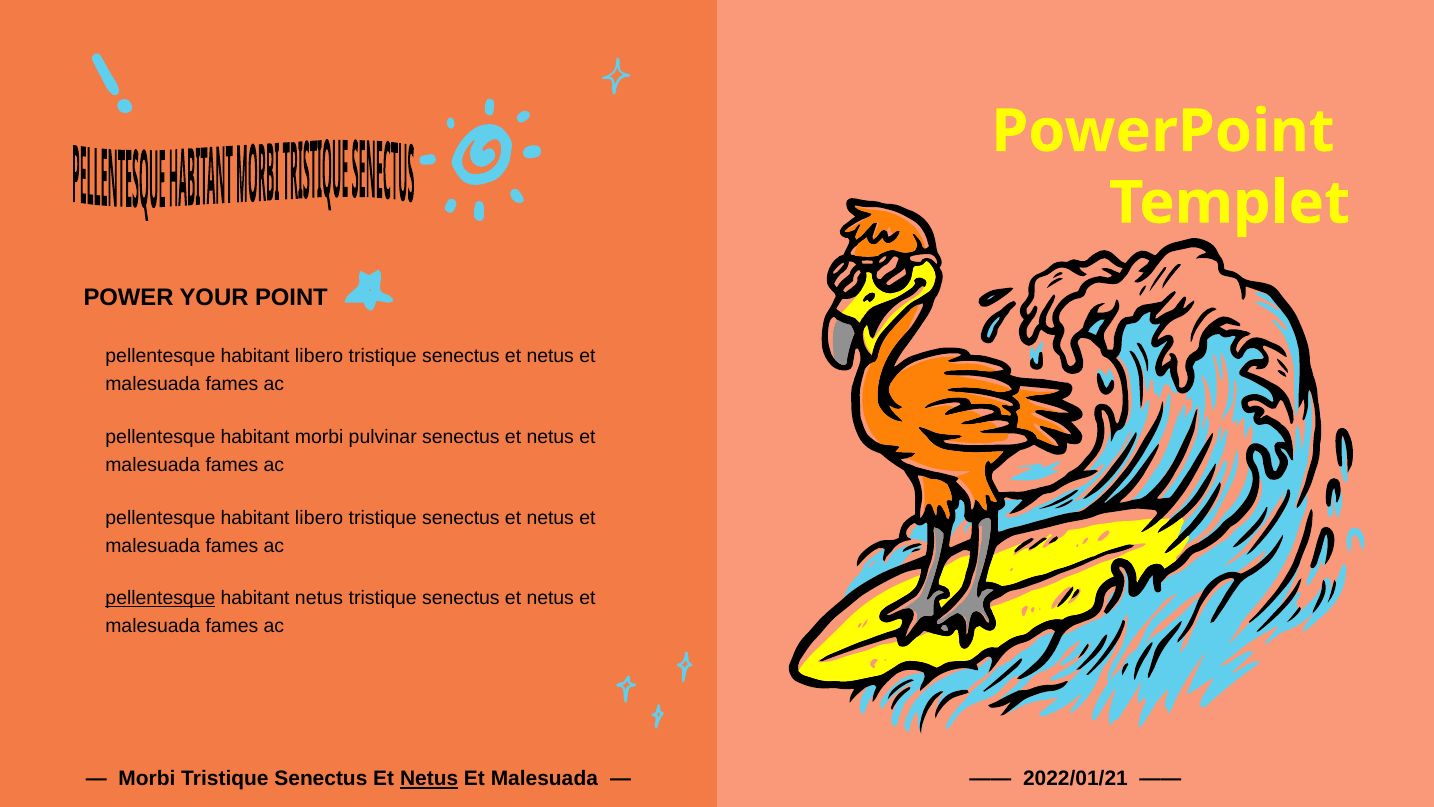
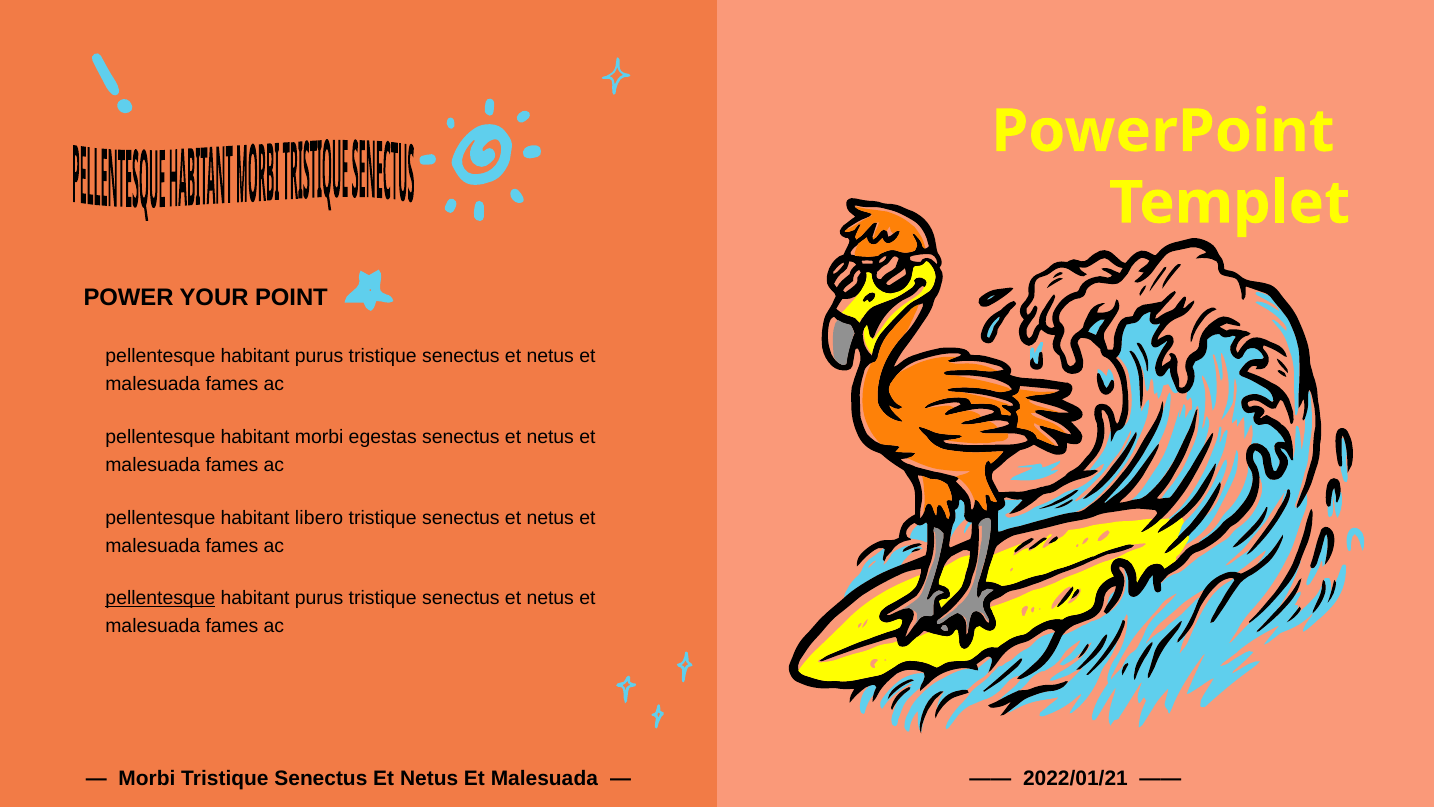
libero at (319, 356): libero -> purus
pulvinar: pulvinar -> egestas
netus at (319, 598): netus -> purus
Netus at (429, 779) underline: present -> none
